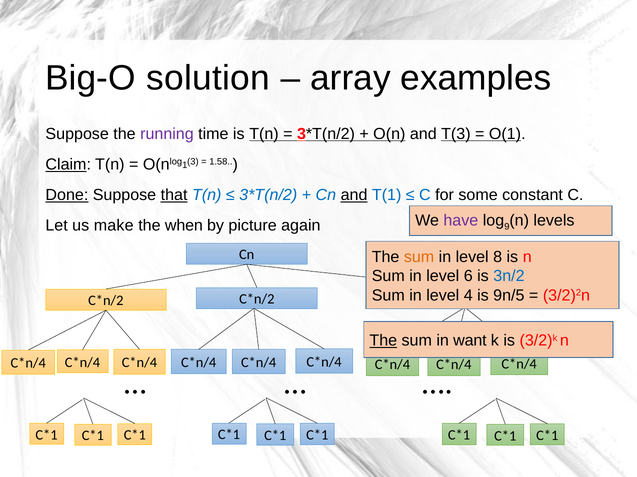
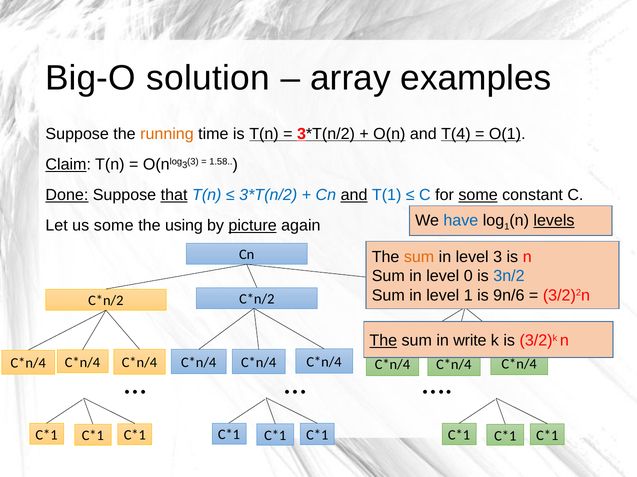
running colour: purple -> orange
T(3: T(3 -> T(4
1 at (185, 165): 1 -> 3
some at (478, 195) underline: none -> present
have colour: purple -> blue
9 at (507, 227): 9 -> 1
levels underline: none -> present
us make: make -> some
when: when -> using
picture underline: none -> present
level 8: 8 -> 3
6: 6 -> 0
4 at (468, 296): 4 -> 1
9n/5: 9n/5 -> 9n/6
want: want -> write
